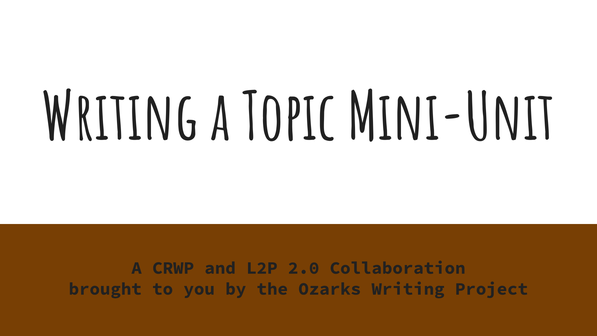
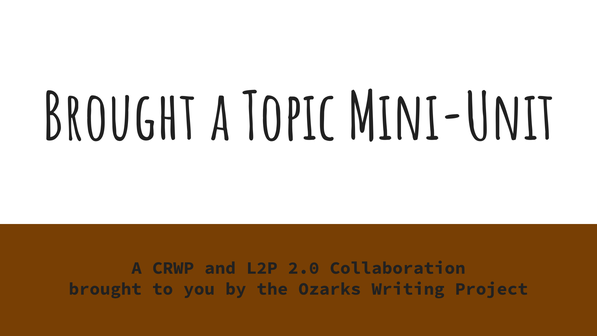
Writing at (120, 118): Writing -> Brought
